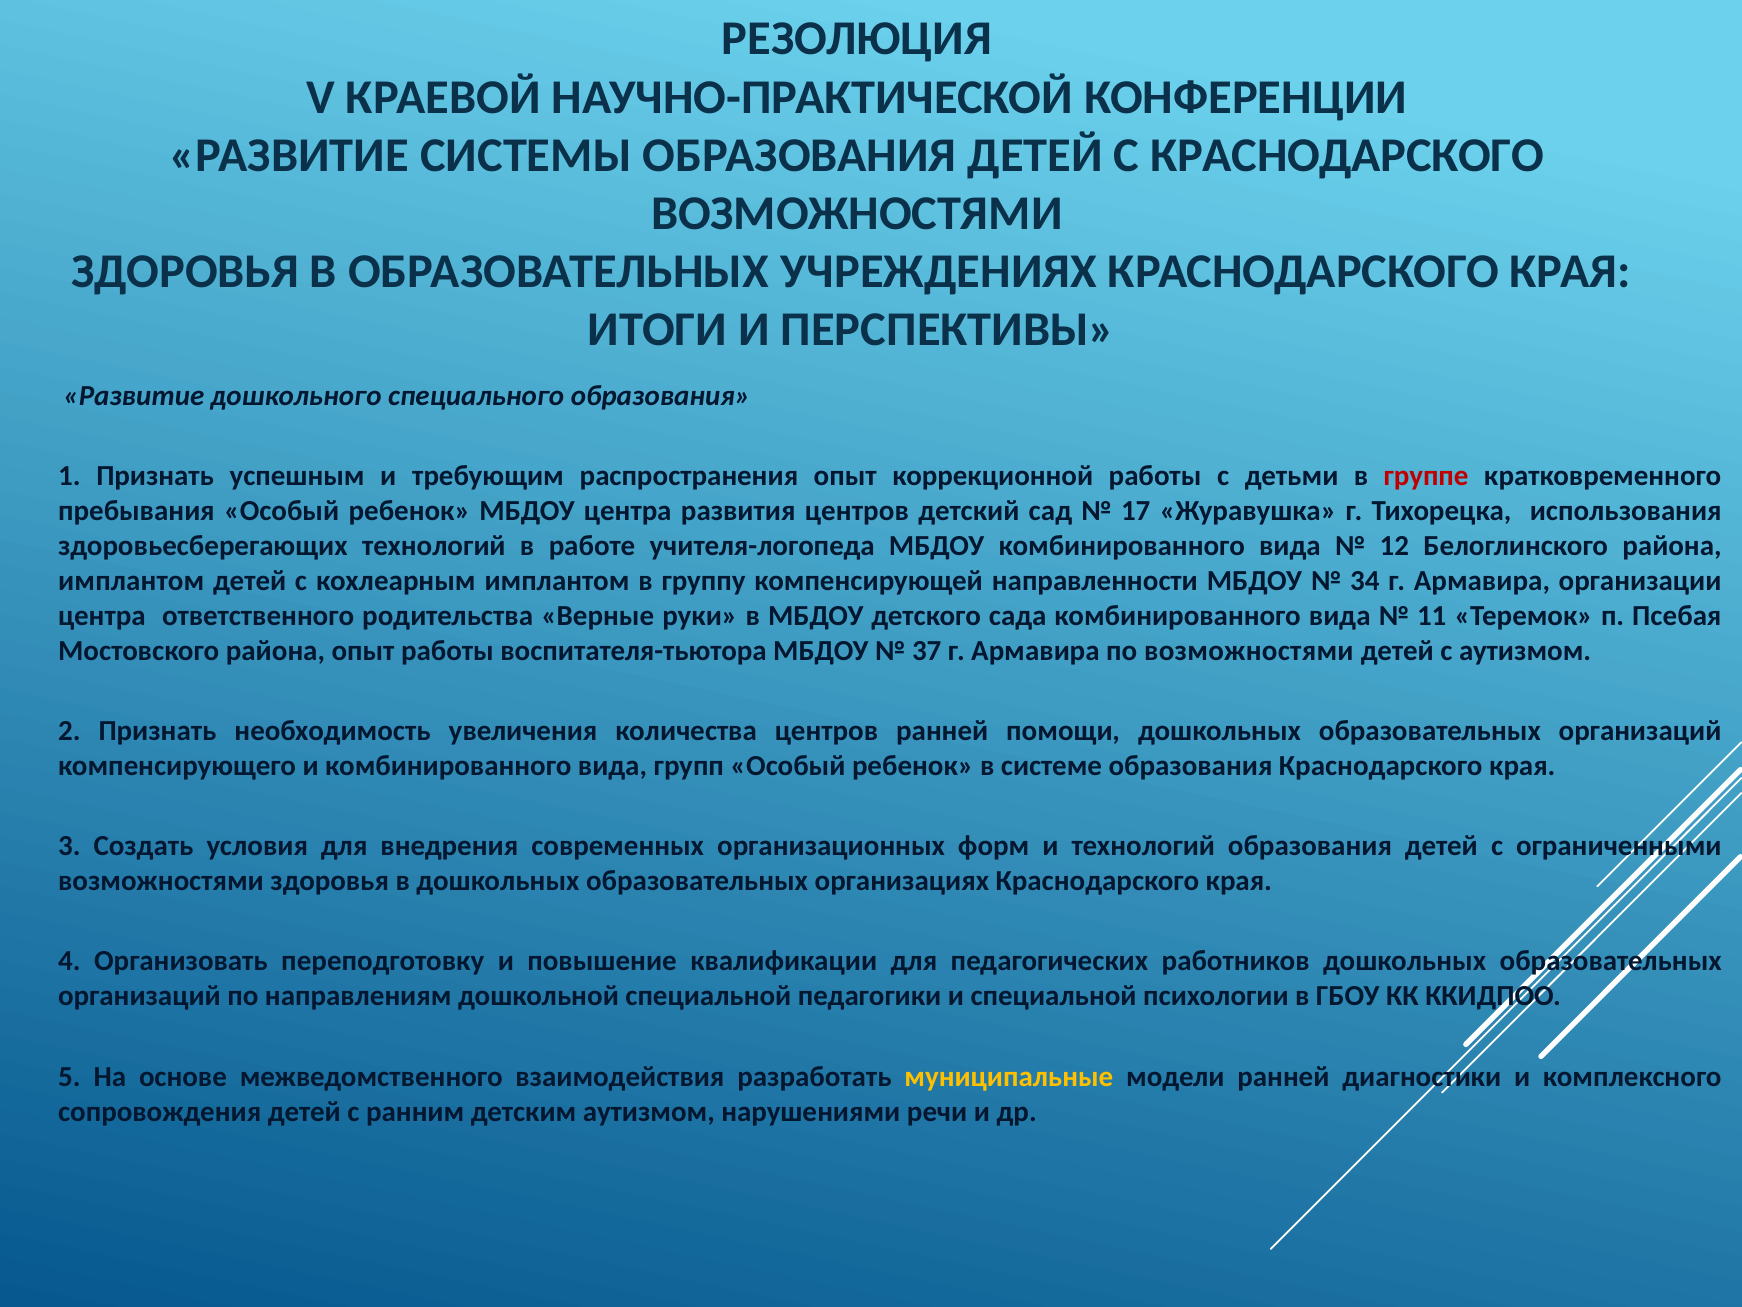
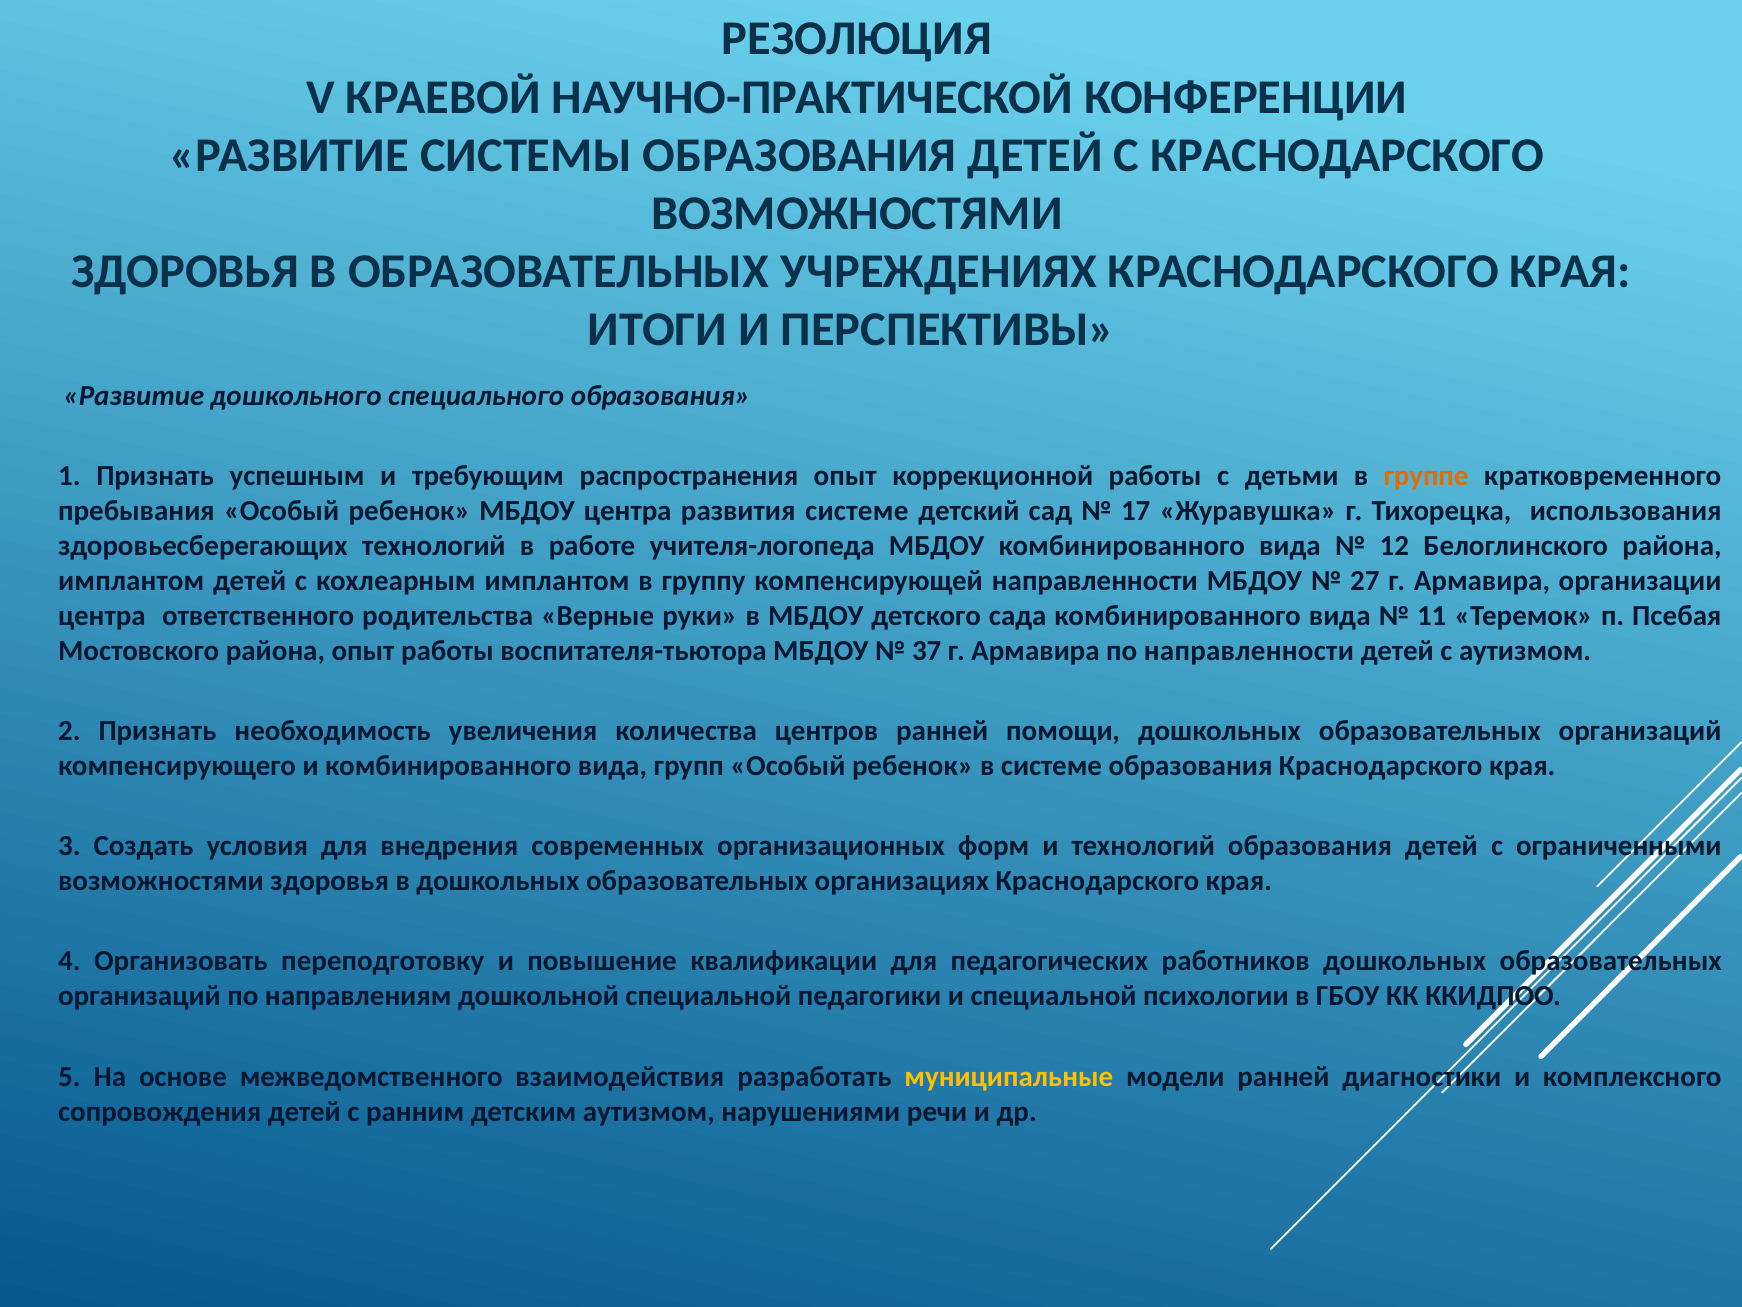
группе colour: red -> orange
развития центров: центров -> системе
34: 34 -> 27
по возможностями: возможностями -> направленности
